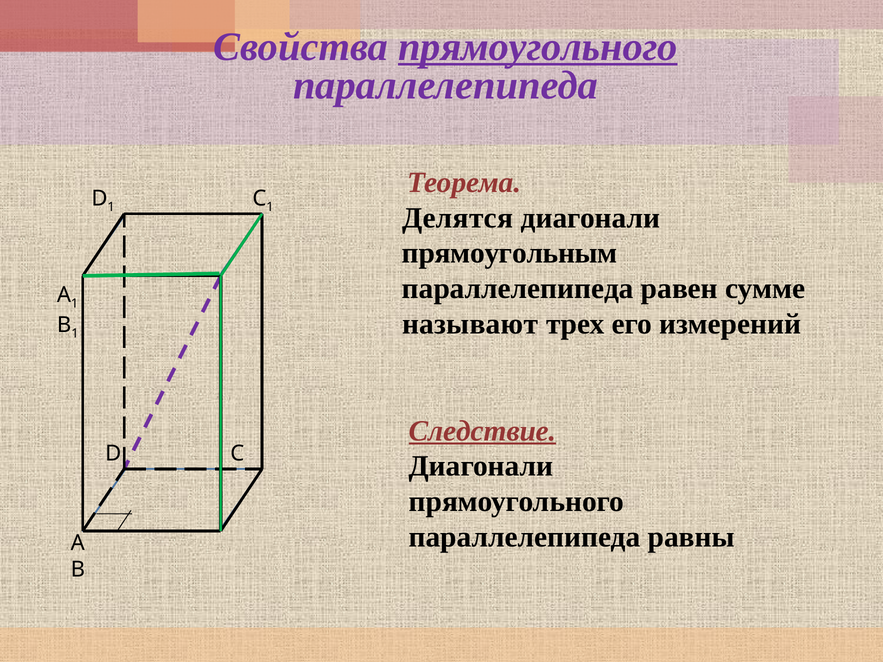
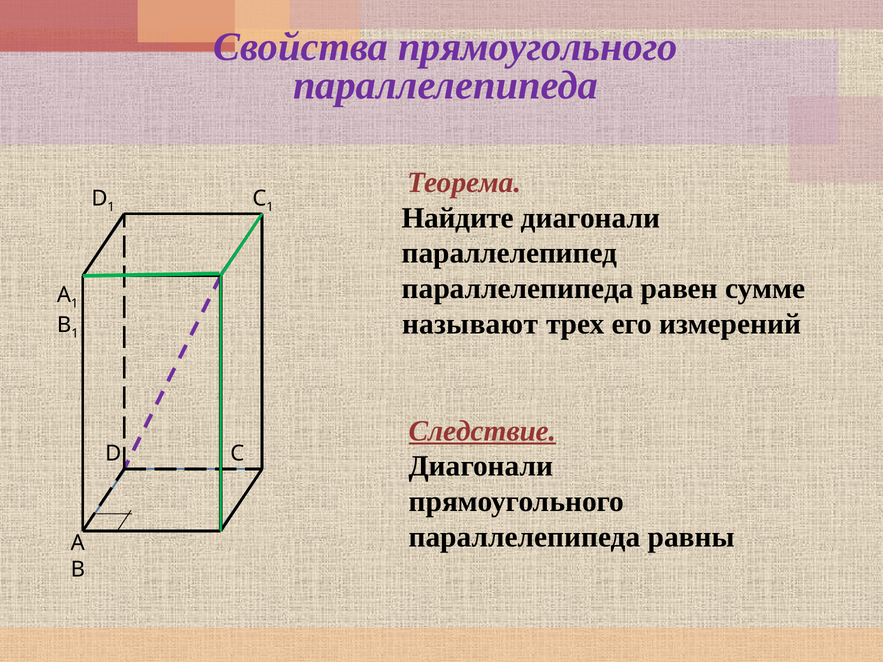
прямоугольного at (538, 47) underline: present -> none
Делятся: Делятся -> Найдите
прямоугольным: прямоугольным -> параллелепипед
